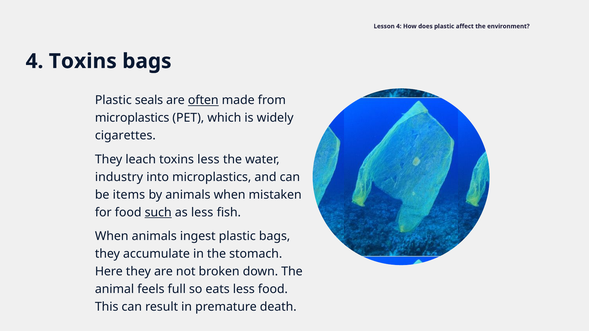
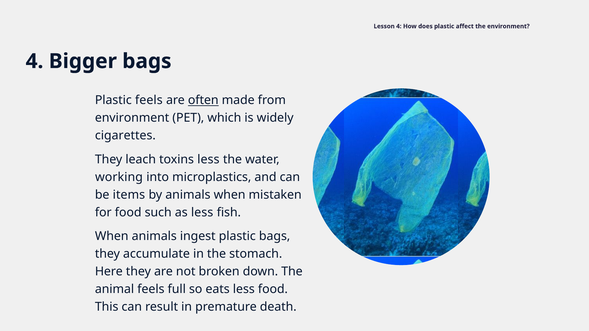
4 Toxins: Toxins -> Bigger
Plastic seals: seals -> feels
microplastics at (132, 118): microplastics -> environment
industry: industry -> working
such underline: present -> none
